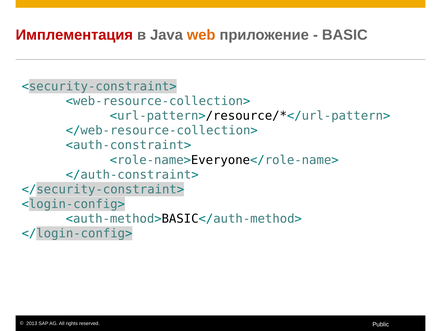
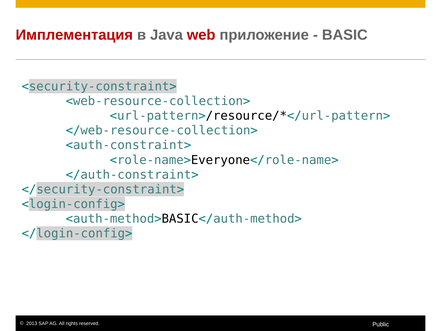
web colour: orange -> red
